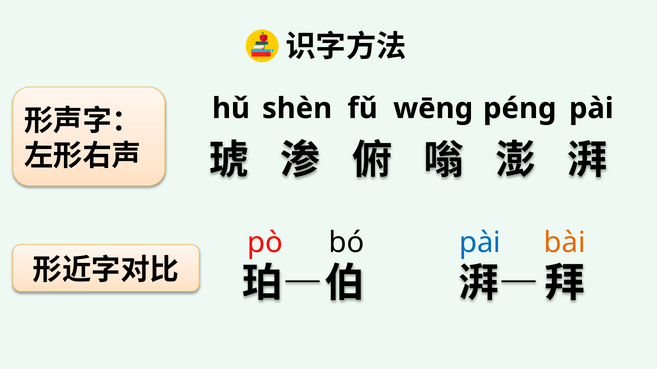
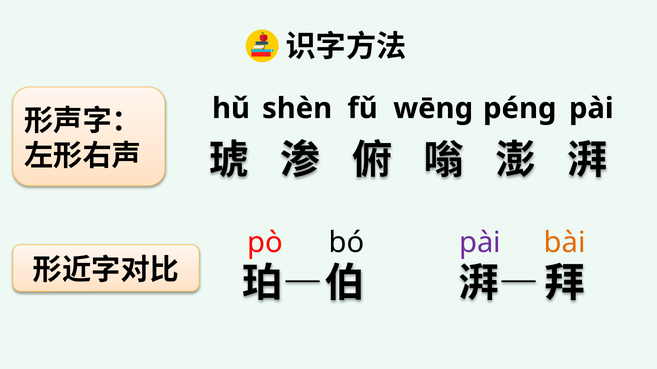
pài at (480, 243) colour: blue -> purple
